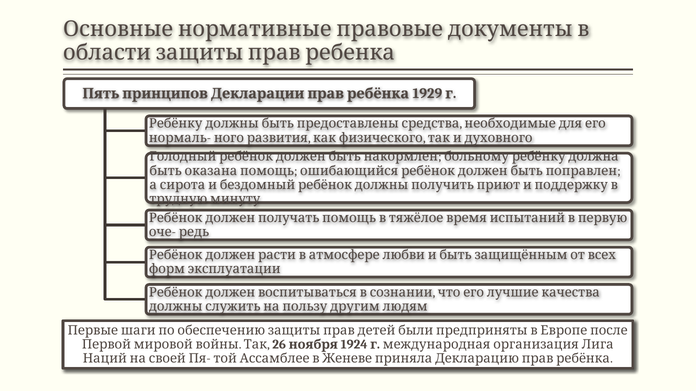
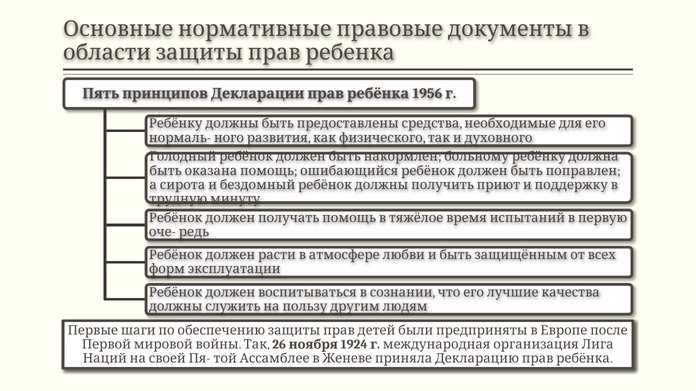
1929: 1929 -> 1956
